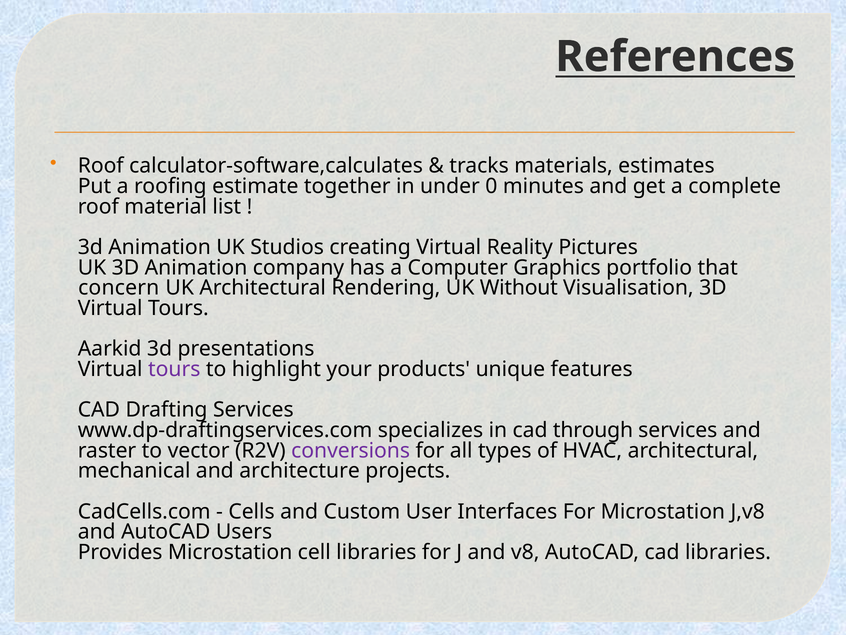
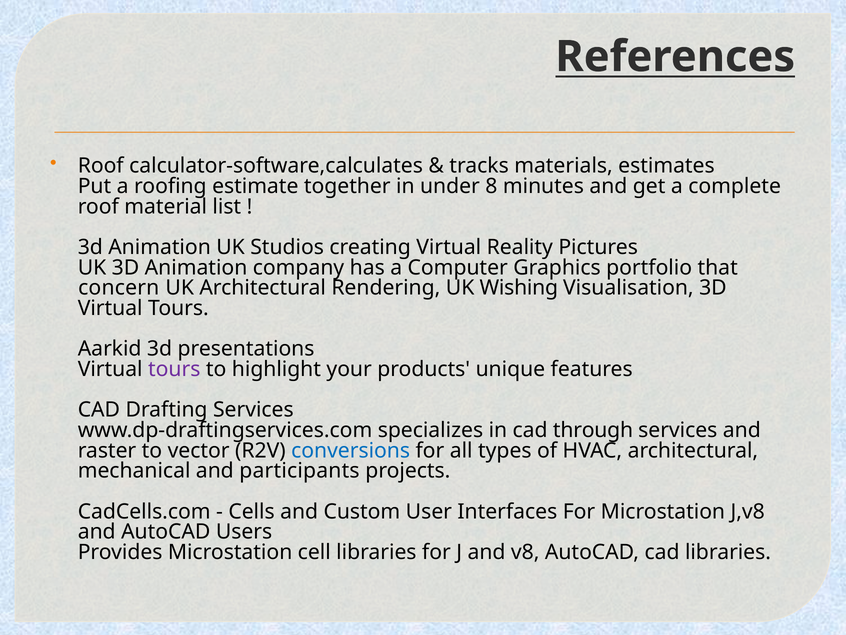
0: 0 -> 8
Without: Without -> Wishing
conversions colour: purple -> blue
architecture: architecture -> participants
